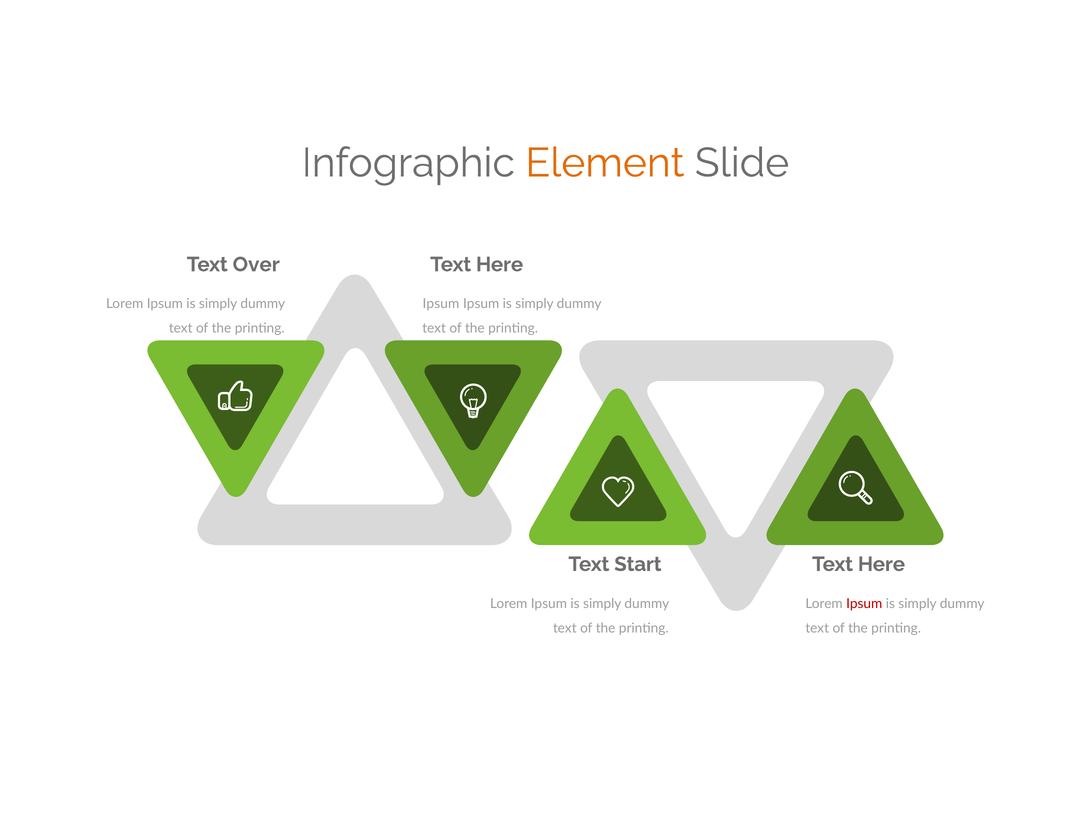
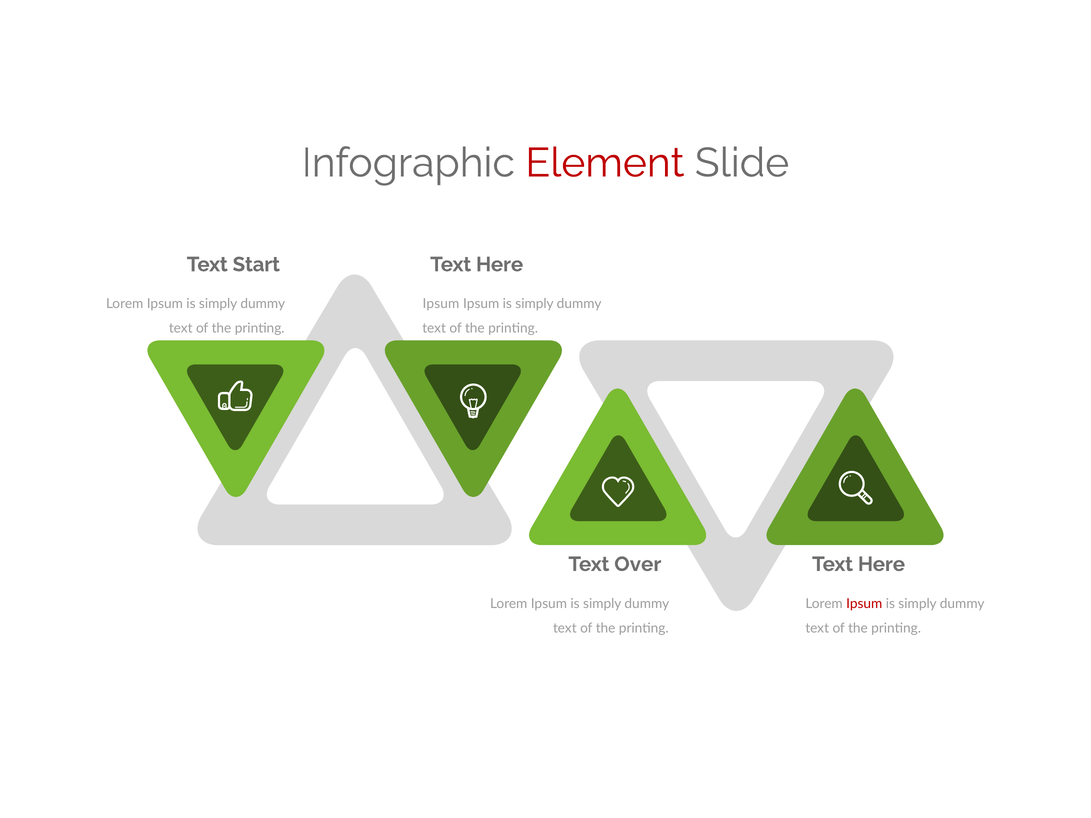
Element colour: orange -> red
Over: Over -> Start
Start: Start -> Over
